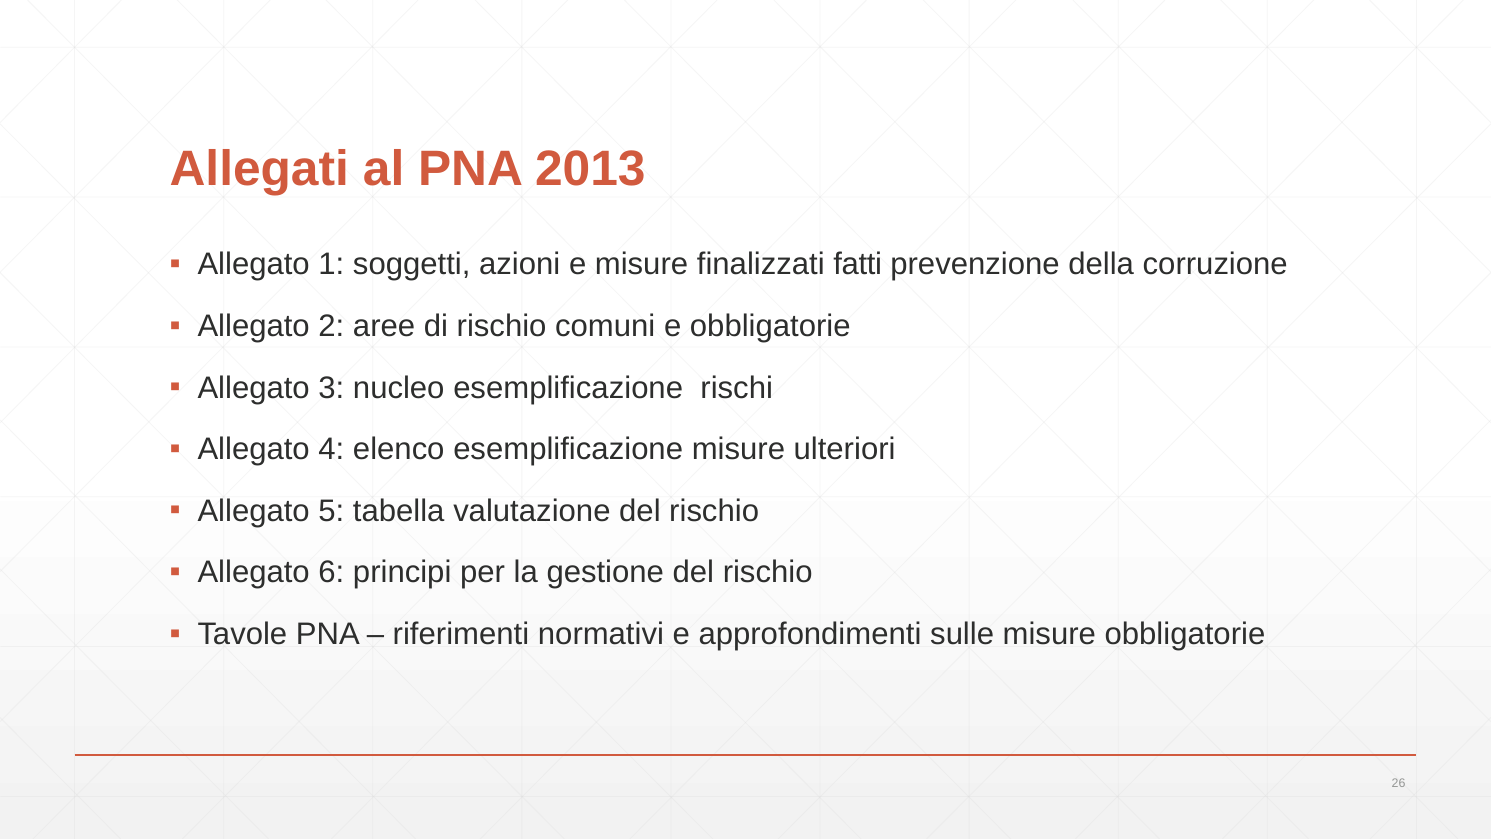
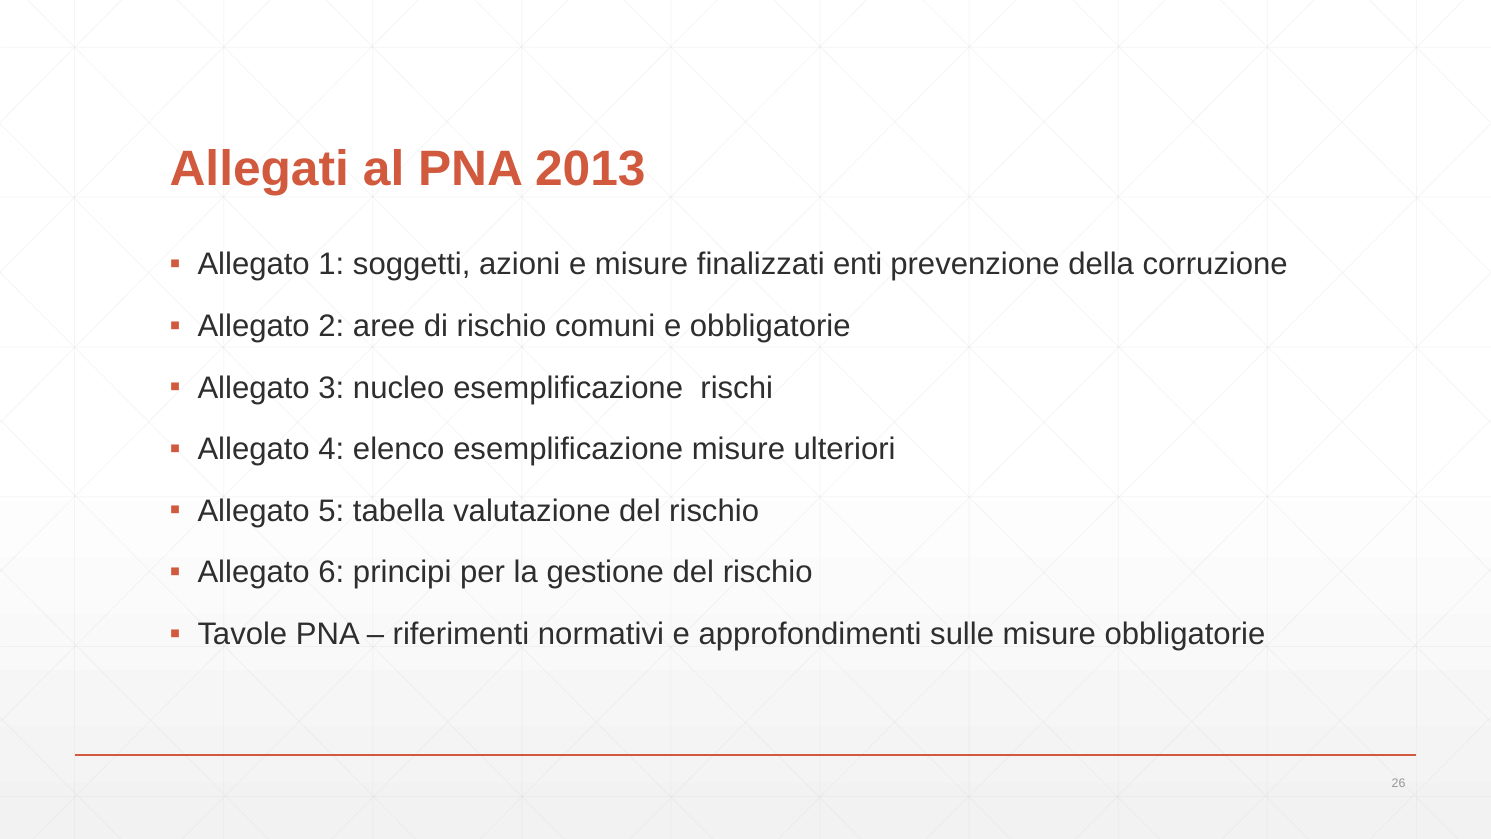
fatti: fatti -> enti
